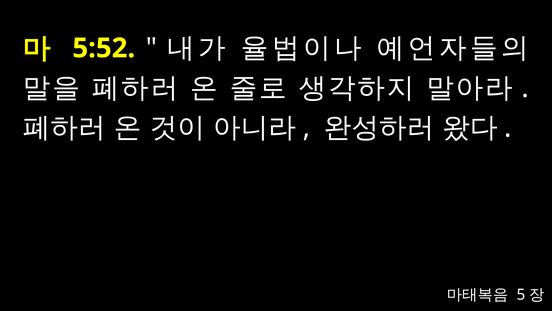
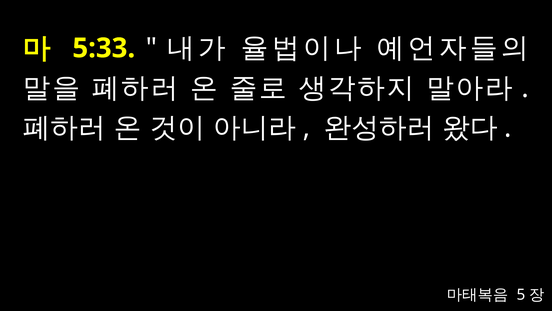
5:52: 5:52 -> 5:33
